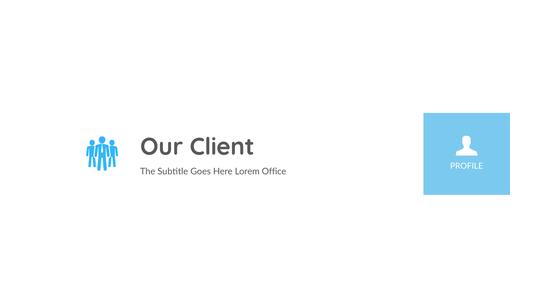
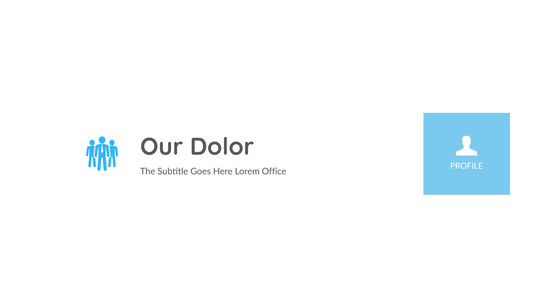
Client: Client -> Dolor
